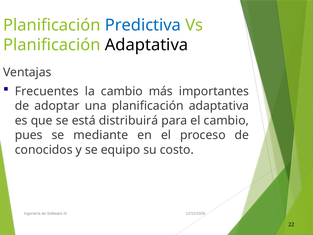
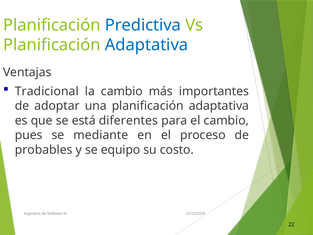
Adaptativa at (147, 45) colour: black -> blue
Frecuentes: Frecuentes -> Tradicional
distribuirá: distribuirá -> diferentes
conocidos: conocidos -> probables
